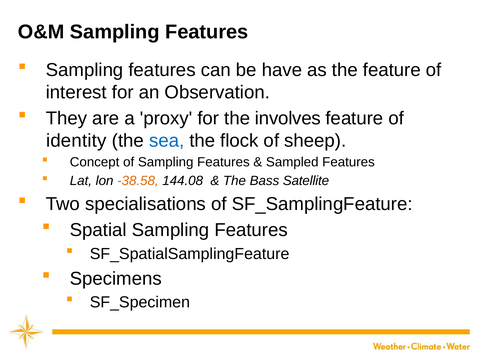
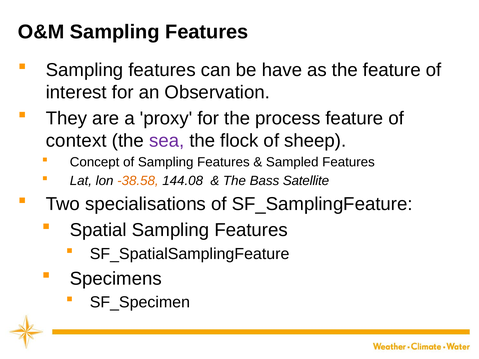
involves: involves -> process
identity: identity -> context
sea colour: blue -> purple
